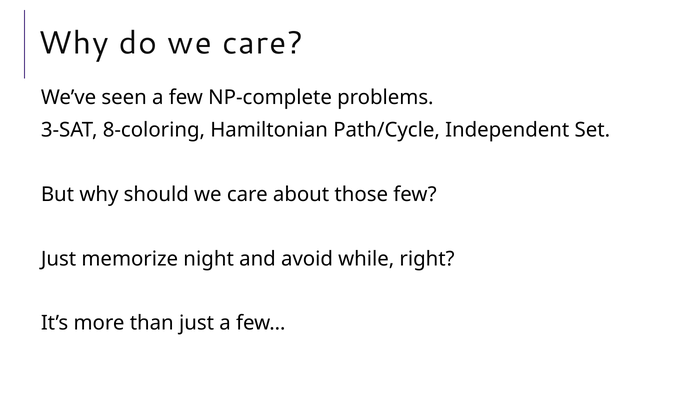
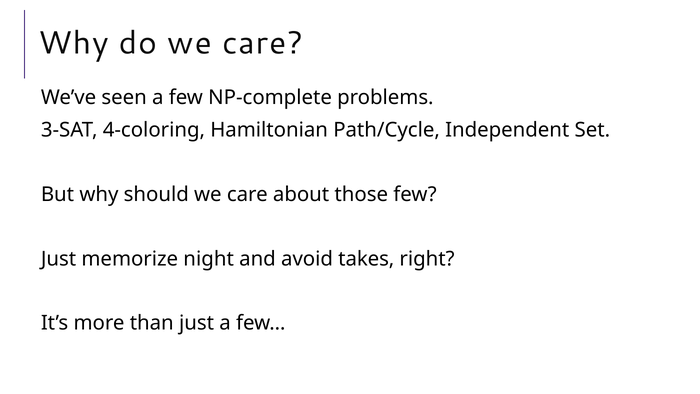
8-coloring: 8-coloring -> 4-coloring
while: while -> takes
